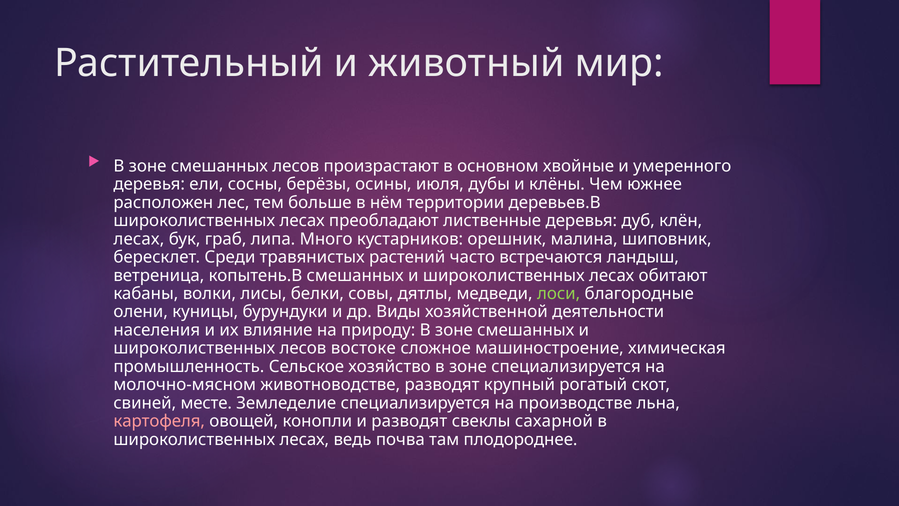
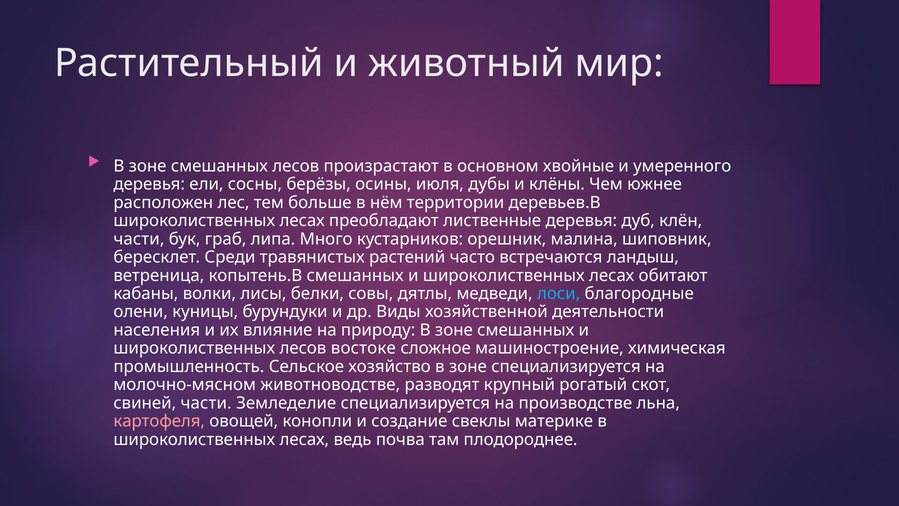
лесах at (139, 239): лесах -> части
лоси colour: light green -> light blue
свиней месте: месте -> части
и разводят: разводят -> создание
сахарной: сахарной -> материке
